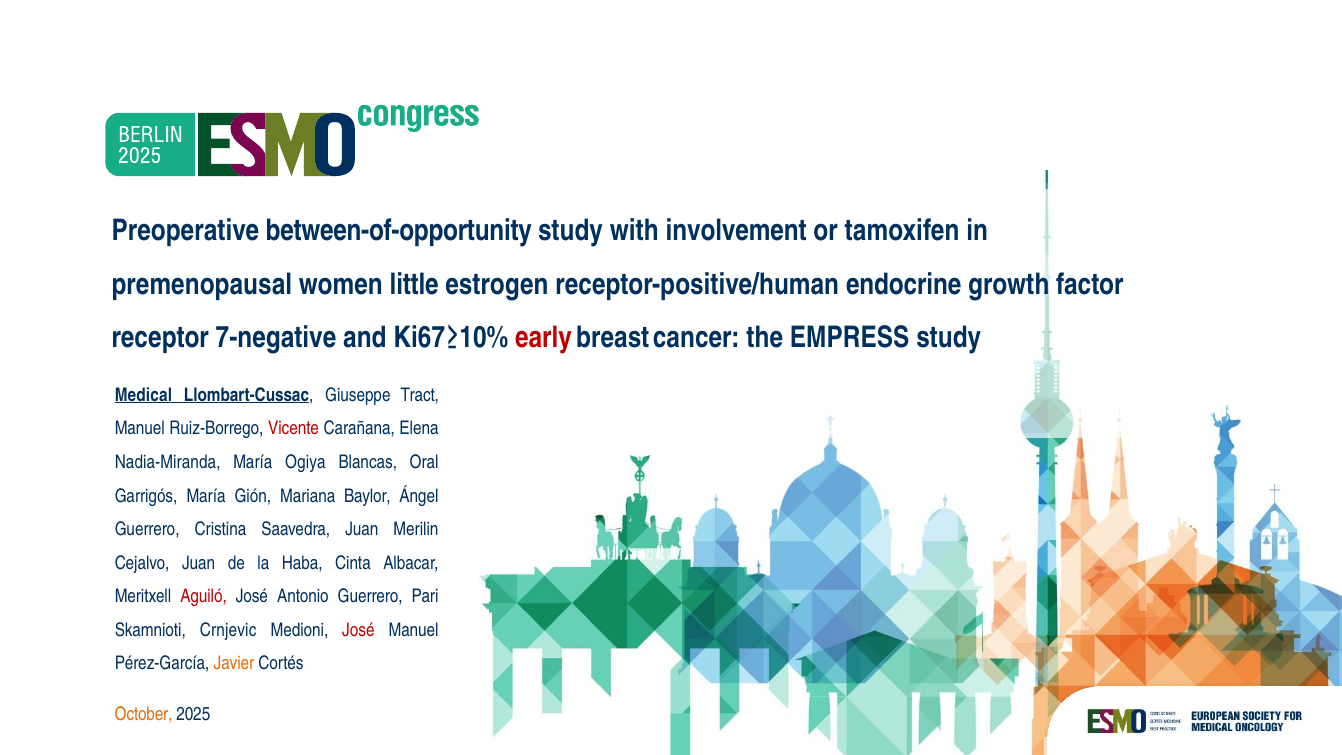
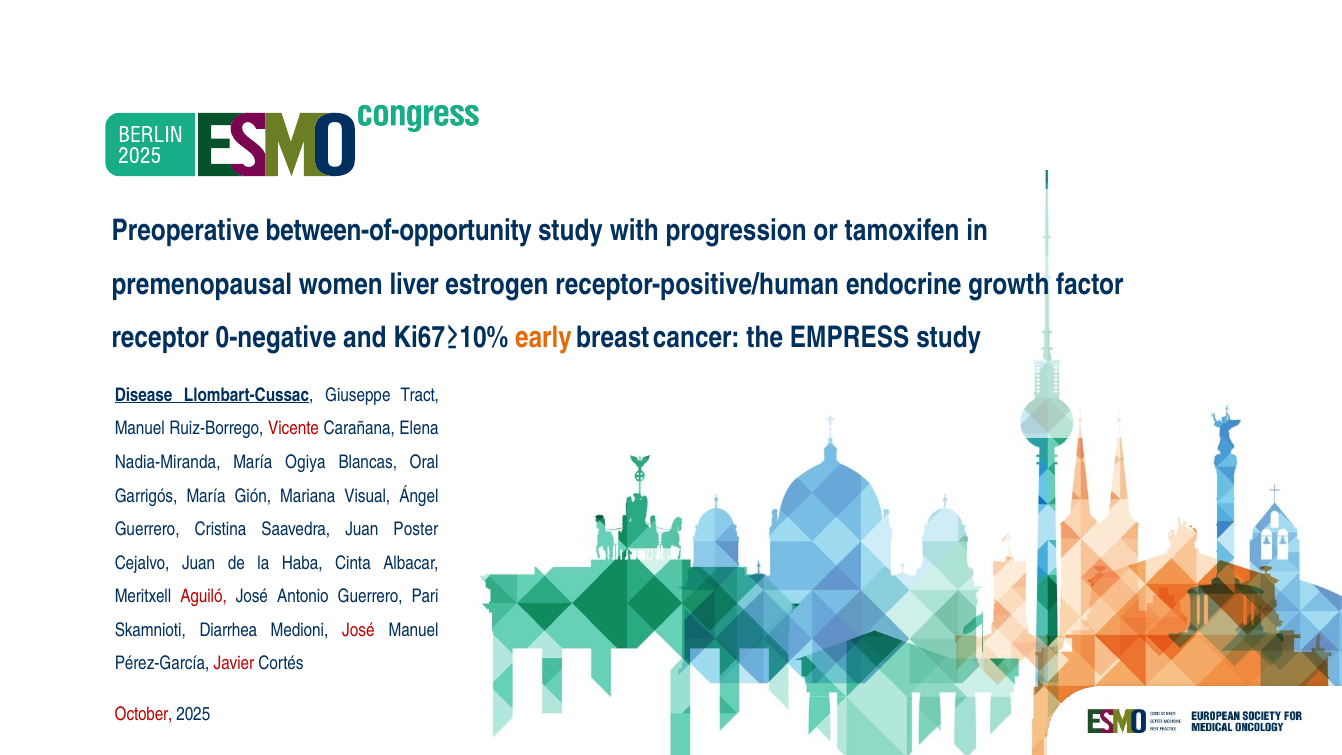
involvement: involvement -> progression
little: little -> liver
7-negative: 7-negative -> 0-negative
early colour: red -> orange
Medical: Medical -> Disease
Baylor: Baylor -> Visual
Merilin: Merilin -> Poster
Crnjevic: Crnjevic -> Diarrhea
Javier colour: orange -> red
October colour: orange -> red
